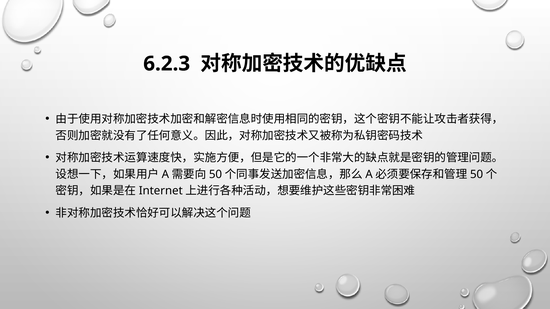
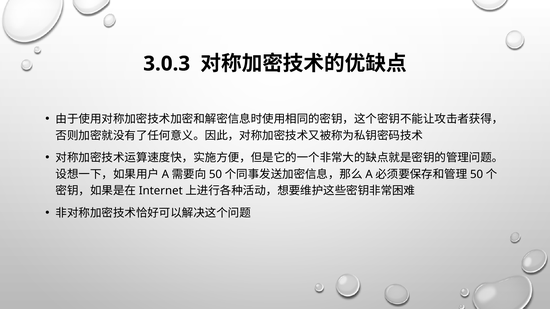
6.2.3: 6.2.3 -> 3.0.3
